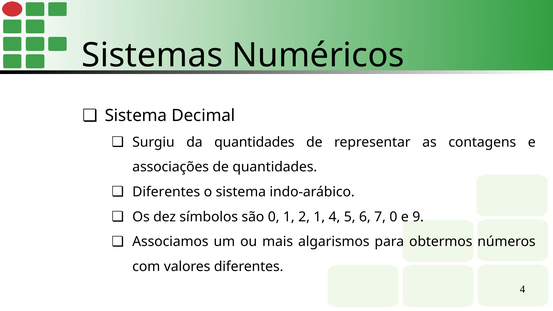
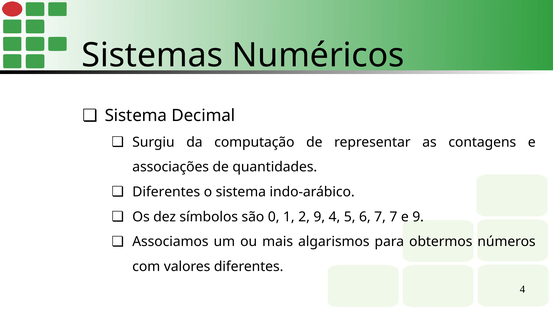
da quantidades: quantidades -> computação
2 1: 1 -> 9
7 0: 0 -> 7
